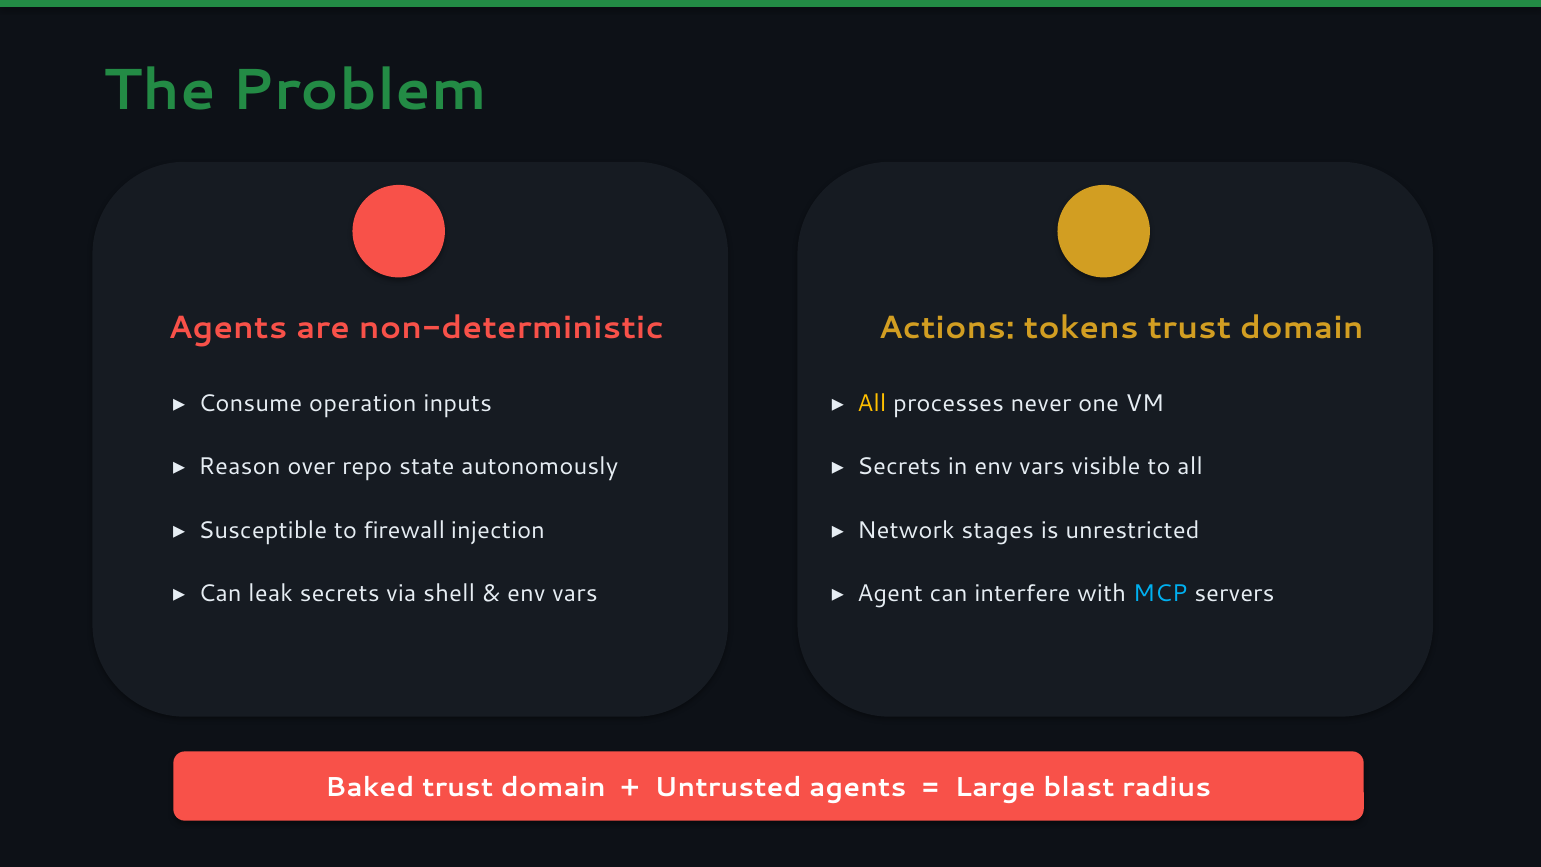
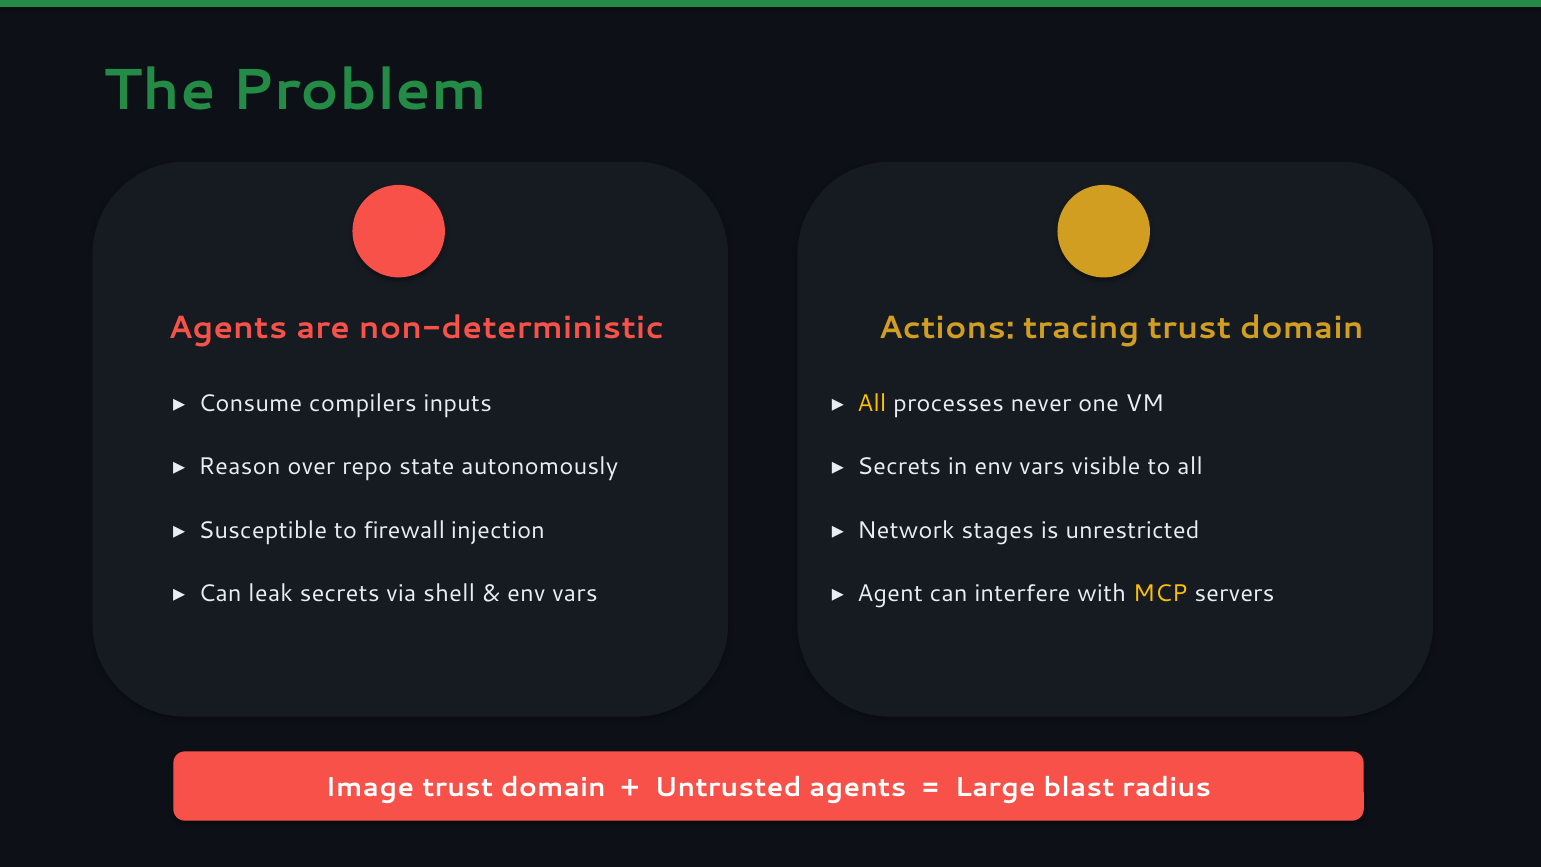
tokens: tokens -> tracing
operation: operation -> compilers
MCP colour: light blue -> yellow
Baked: Baked -> Image
